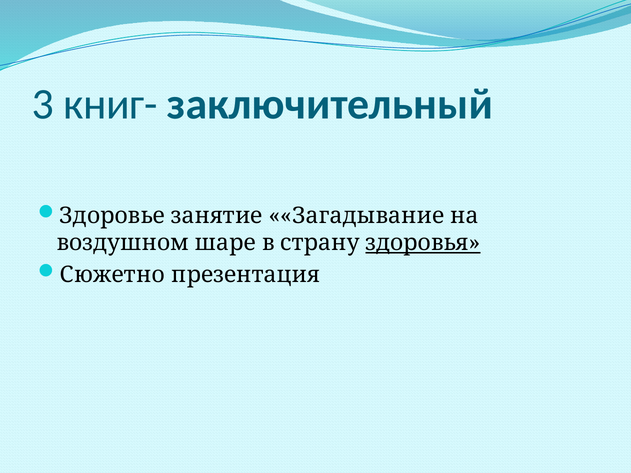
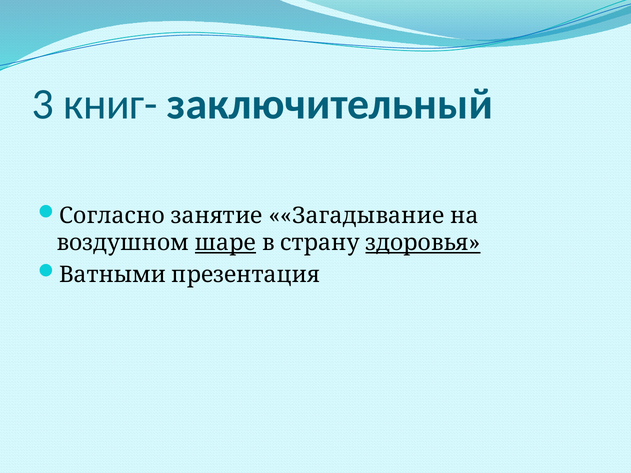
Здоровье: Здоровье -> Согласно
шаре underline: none -> present
Сюжетно: Сюжетно -> Ватными
